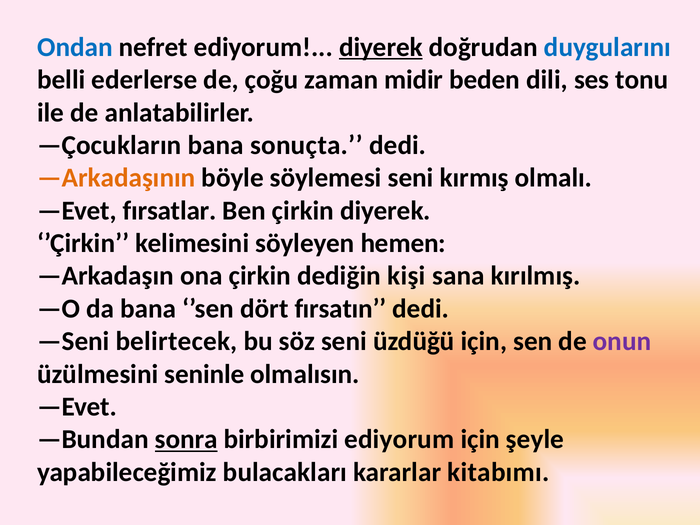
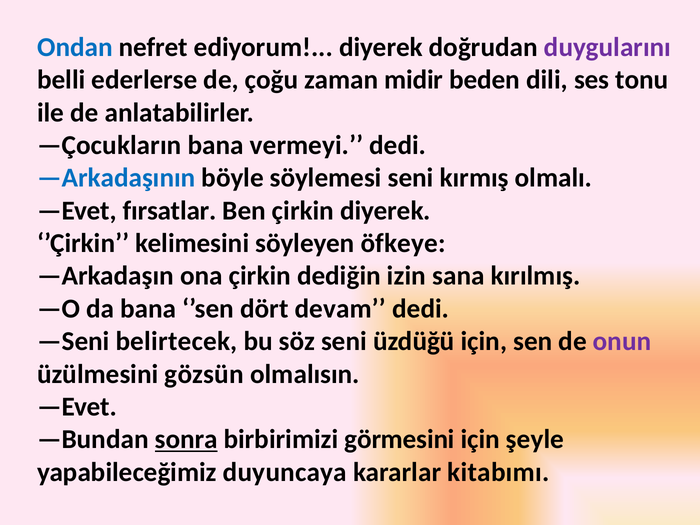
diyerek at (381, 47) underline: present -> none
duygularını colour: blue -> purple
sonuçta: sonuçta -> vermeyi
—Arkadaşının colour: orange -> blue
hemen: hemen -> öfkeye
kişi: kişi -> izin
fırsatın: fırsatın -> devam
seninle: seninle -> gözsün
birbirimizi ediyorum: ediyorum -> görmesini
bulacakları: bulacakları -> duyuncaya
